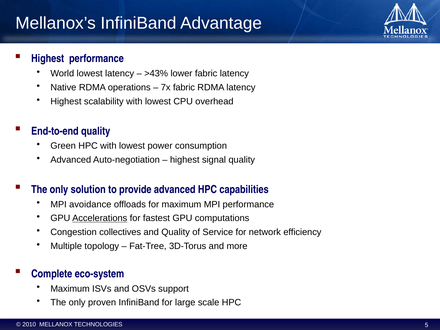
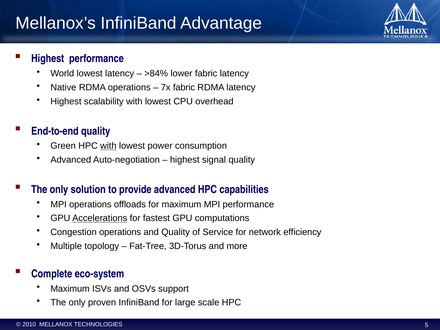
>43%: >43% -> >84%
with at (108, 146) underline: none -> present
MPI avoidance: avoidance -> operations
Congestion collectives: collectives -> operations
